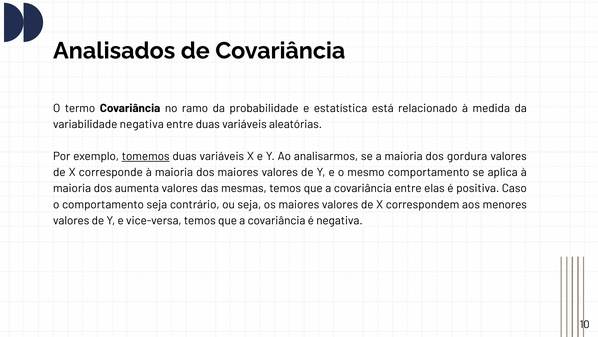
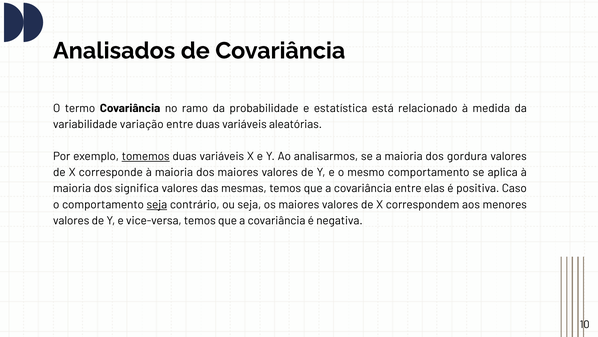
variabilidade negativa: negativa -> variação
aumenta: aumenta -> significa
seja at (157, 204) underline: none -> present
